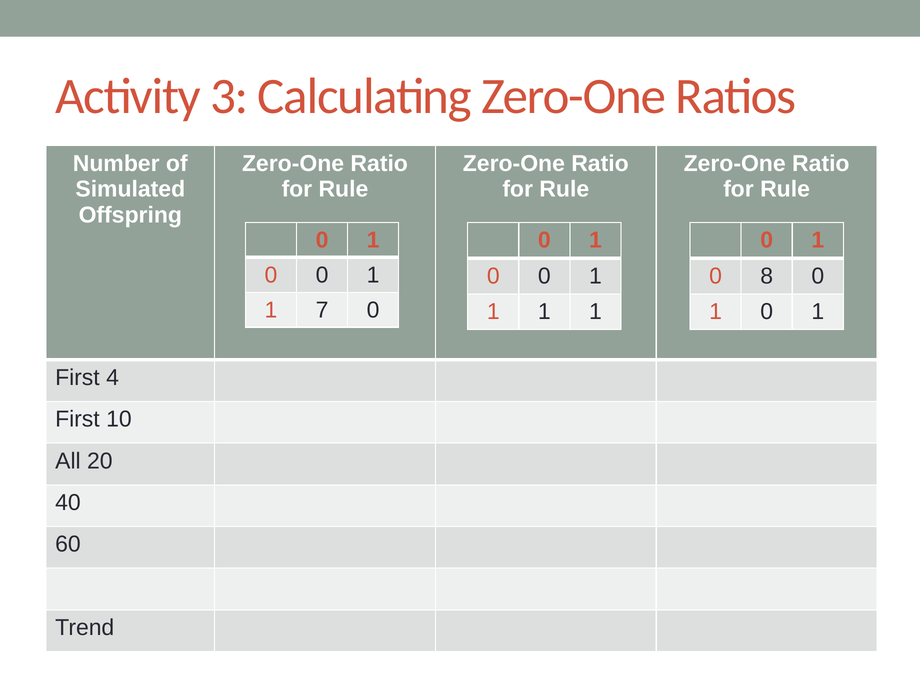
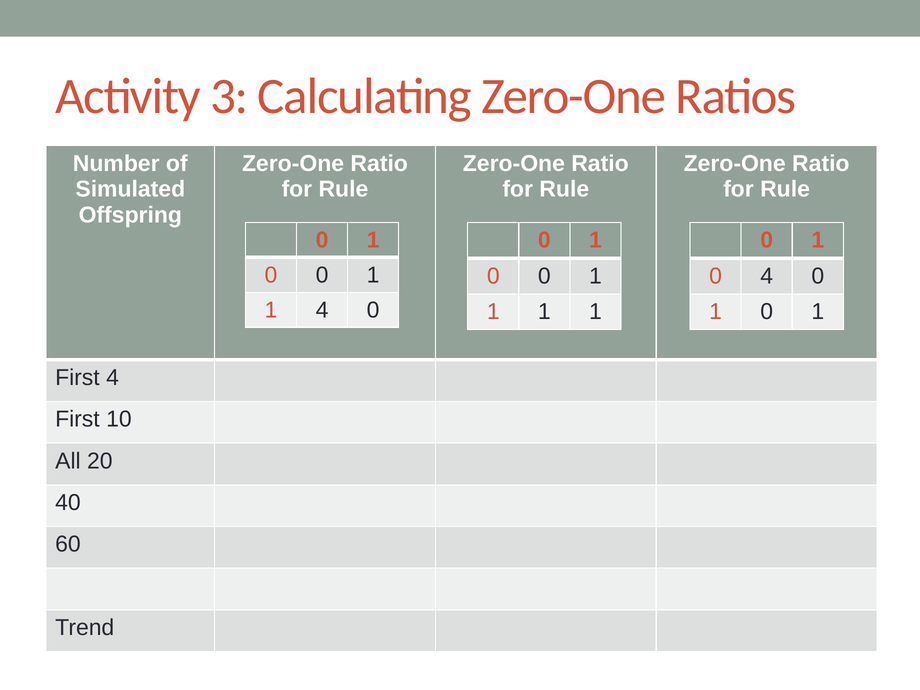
0 8: 8 -> 4
1 7: 7 -> 4
